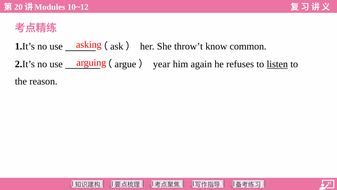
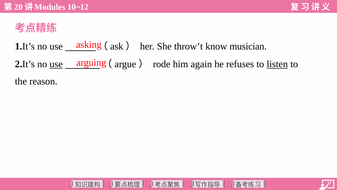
common: common -> musician
use at (56, 64) underline: none -> present
year: year -> rode
